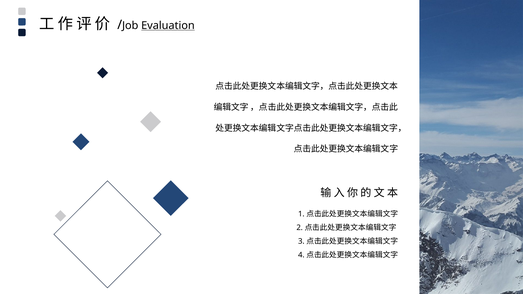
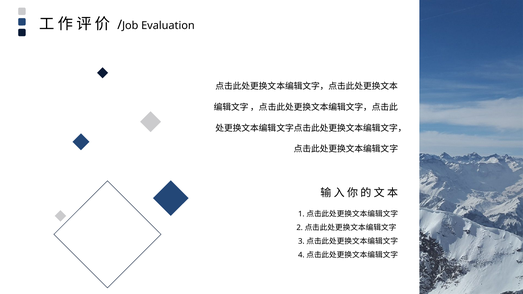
Evaluation underline: present -> none
